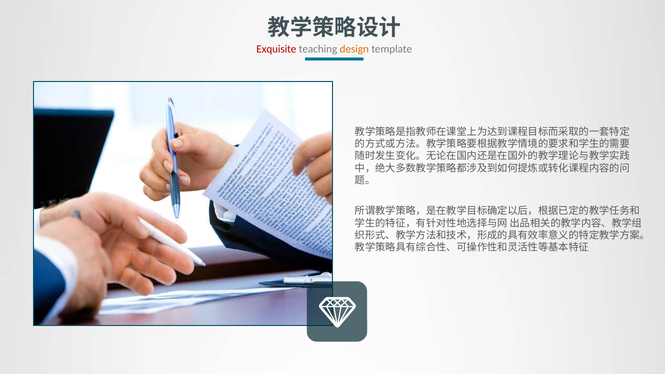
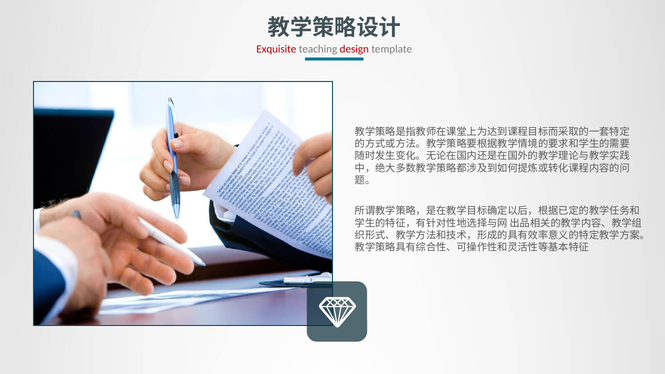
design colour: orange -> red
